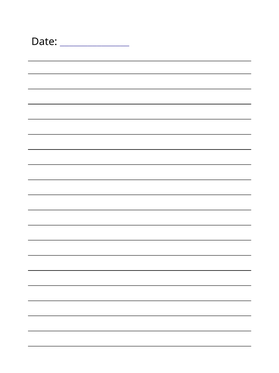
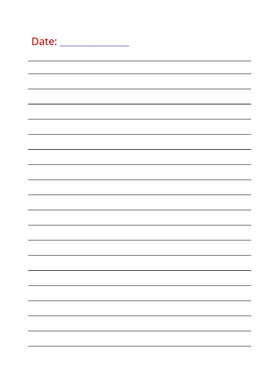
Date colour: black -> red
